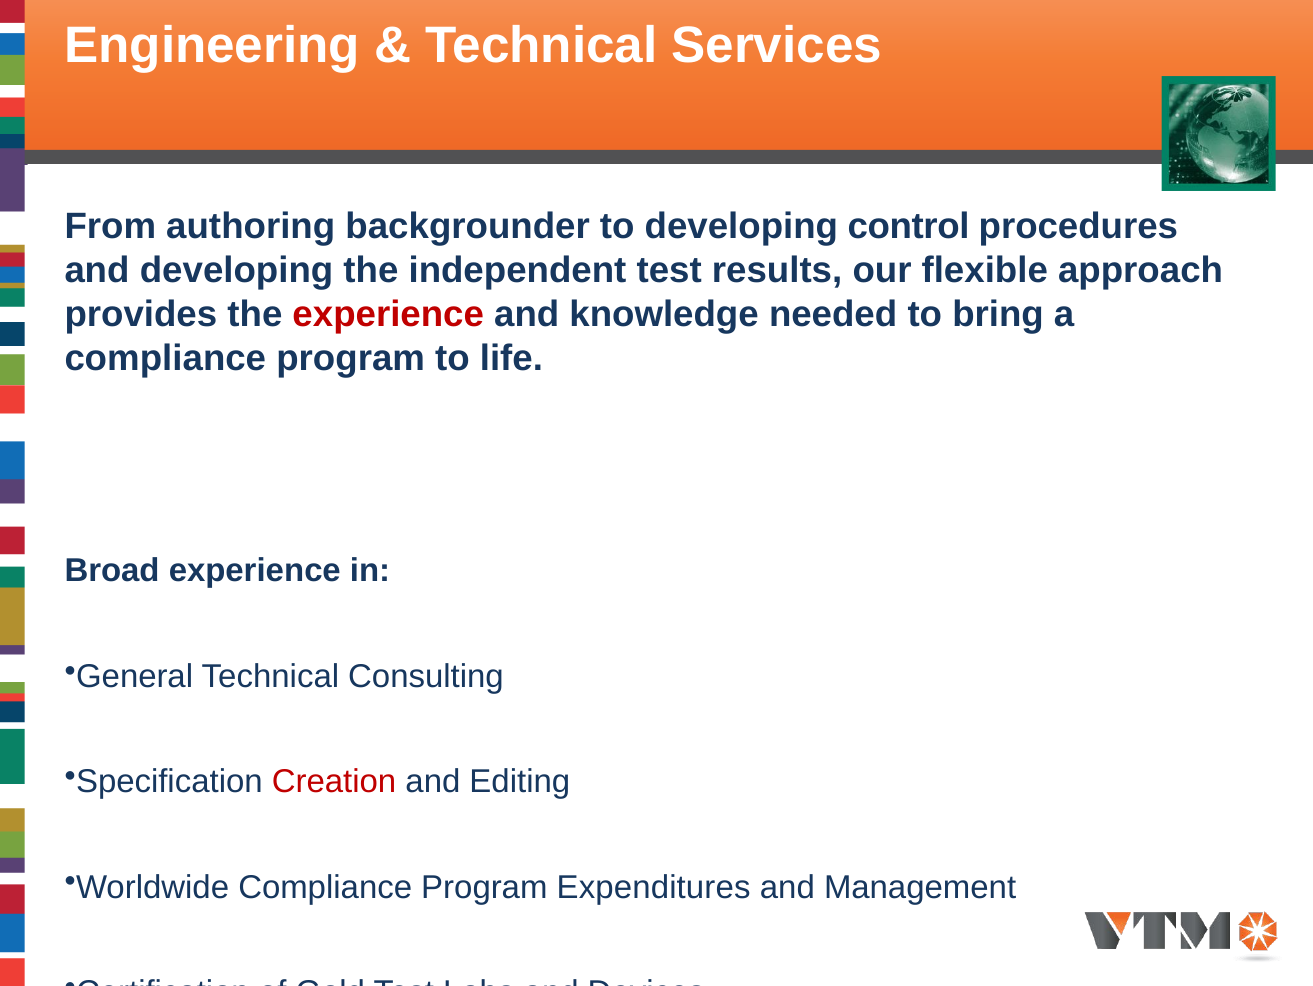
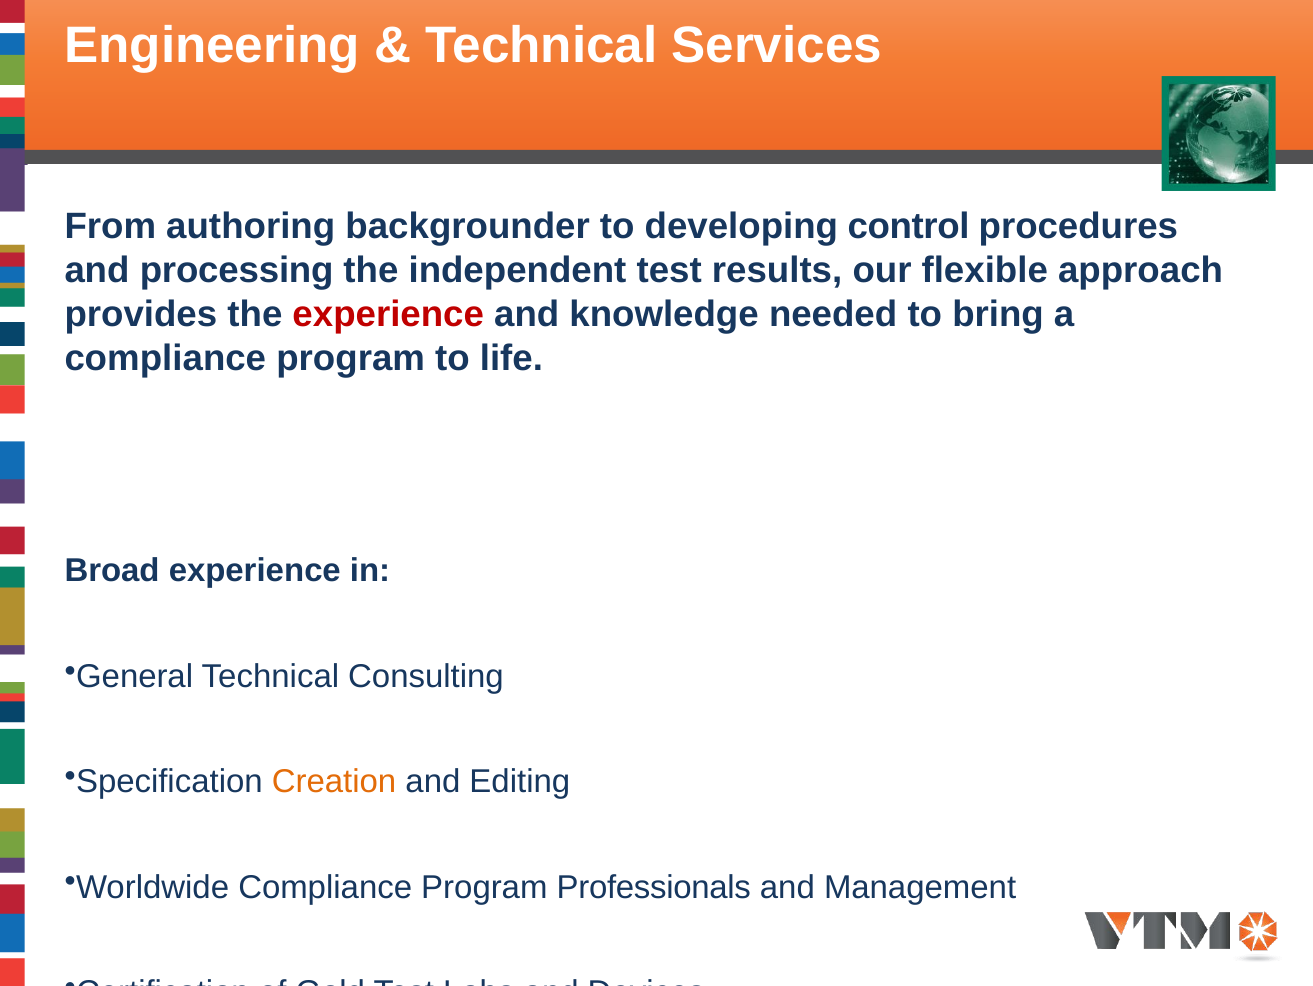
and developing: developing -> processing
Creation at (334, 782) colour: red -> orange
Expenditures: Expenditures -> Professionals
